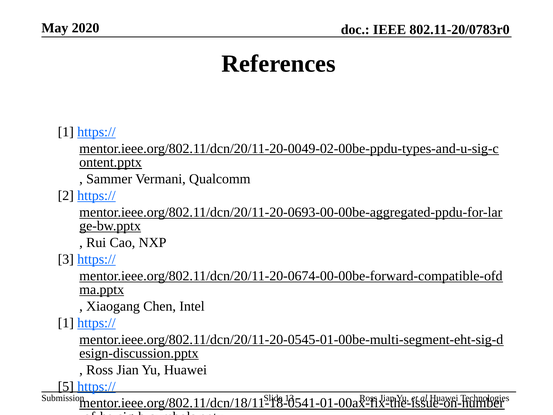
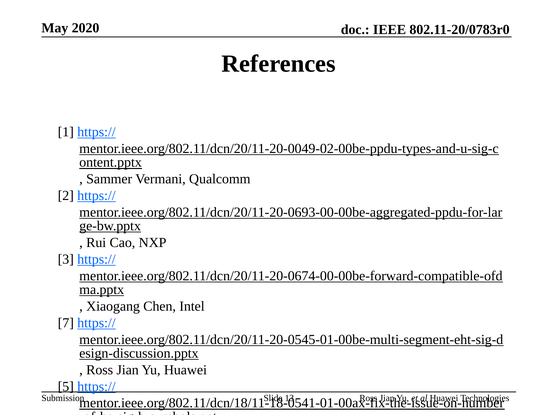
1 at (66, 323): 1 -> 7
